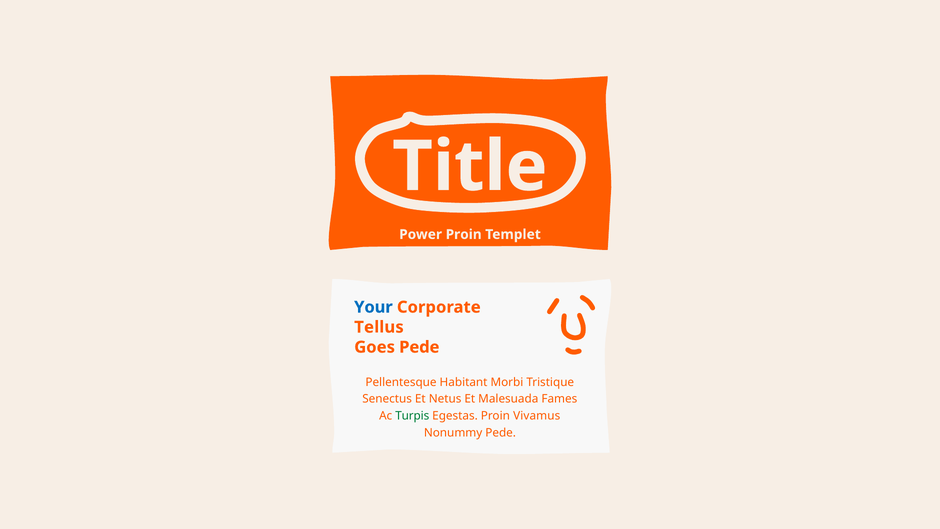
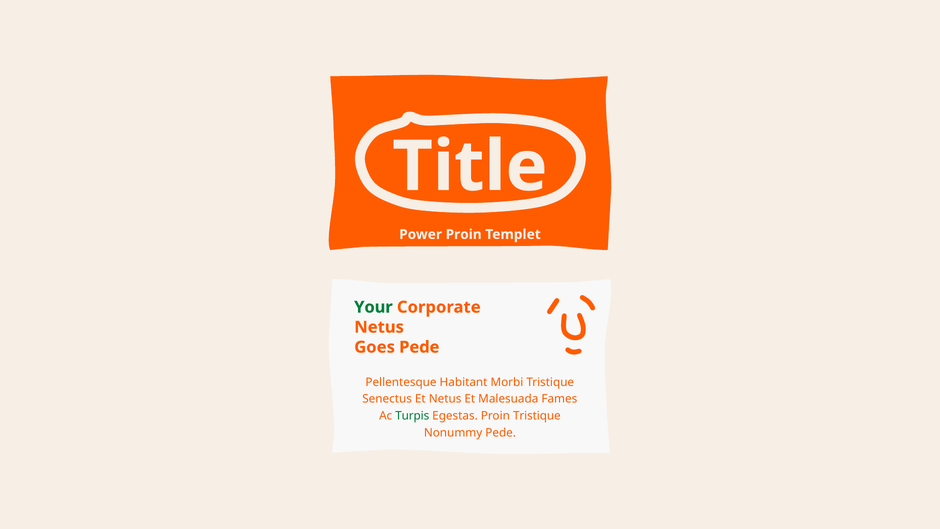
Your colour: blue -> green
Tellus at (379, 327): Tellus -> Netus
Proin Vivamus: Vivamus -> Tristique
